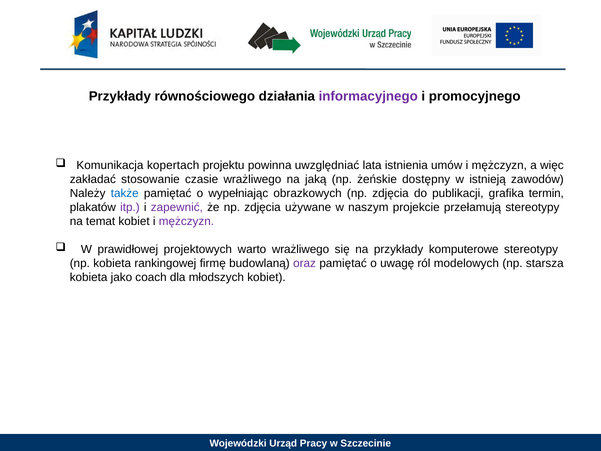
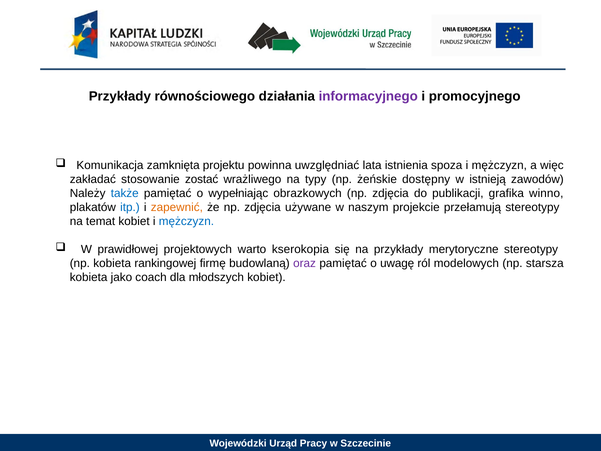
kopertach: kopertach -> zamknięta
umów: umów -> spoza
czasie: czasie -> zostać
jaką: jaką -> typy
termin: termin -> winno
itp colour: purple -> blue
zapewnić colour: purple -> orange
mężczyzn at (186, 221) colour: purple -> blue
warto wrażliwego: wrażliwego -> kserokopia
komputerowe: komputerowe -> merytoryczne
